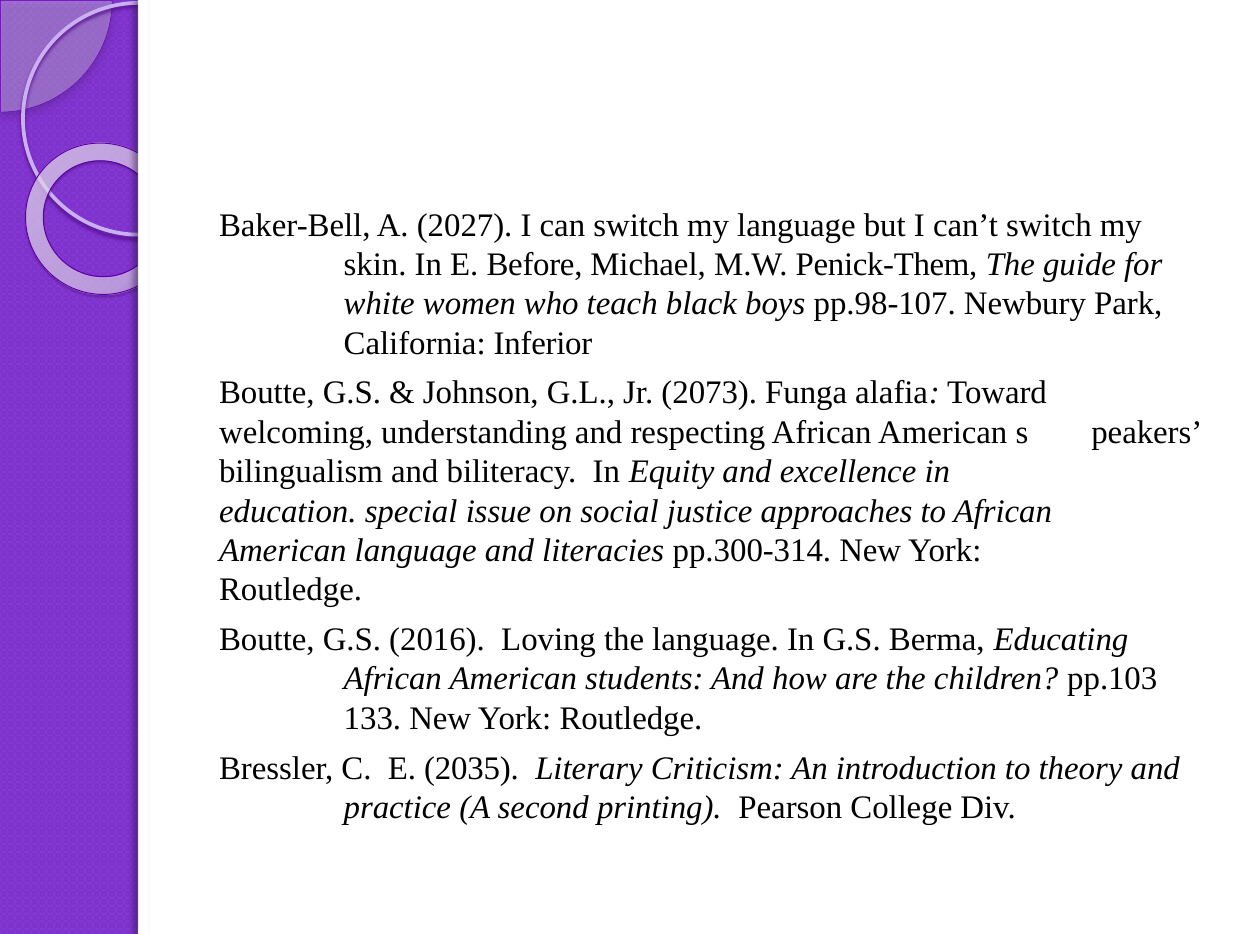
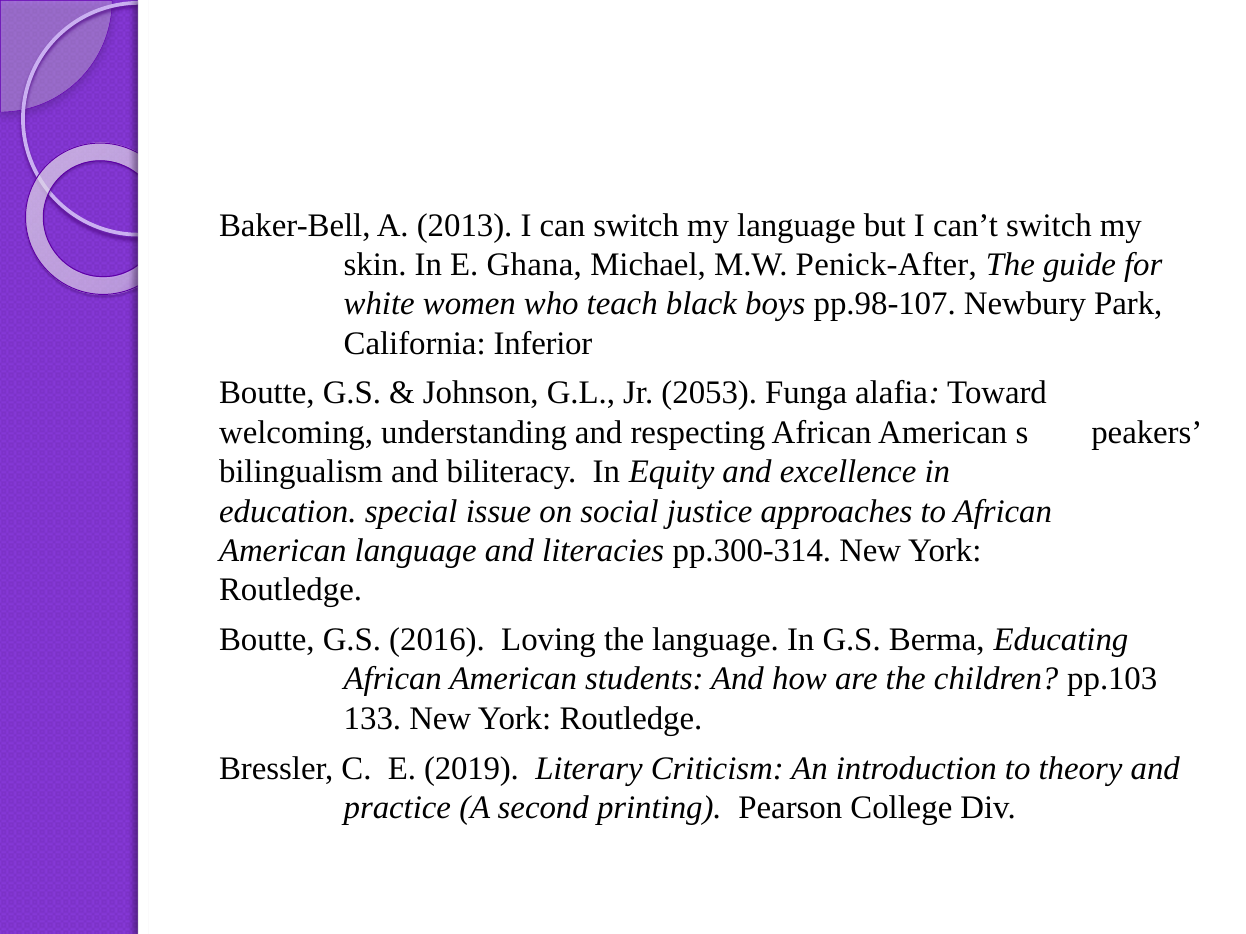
2027: 2027 -> 2013
Before: Before -> Ghana
Penick-Them: Penick-Them -> Penick-After
2073: 2073 -> 2053
2035: 2035 -> 2019
